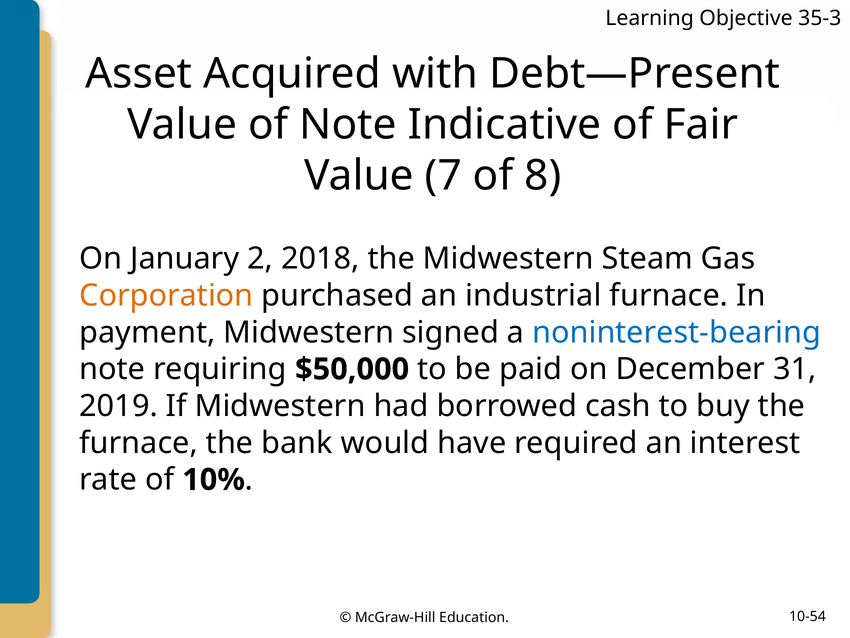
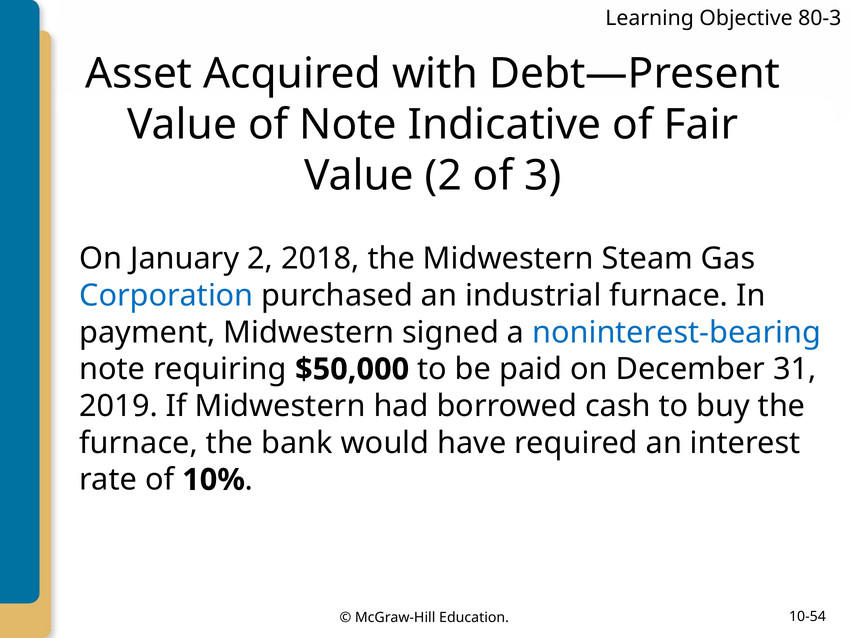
35-3: 35-3 -> 80-3
Value 7: 7 -> 2
8: 8 -> 3
Corporation colour: orange -> blue
